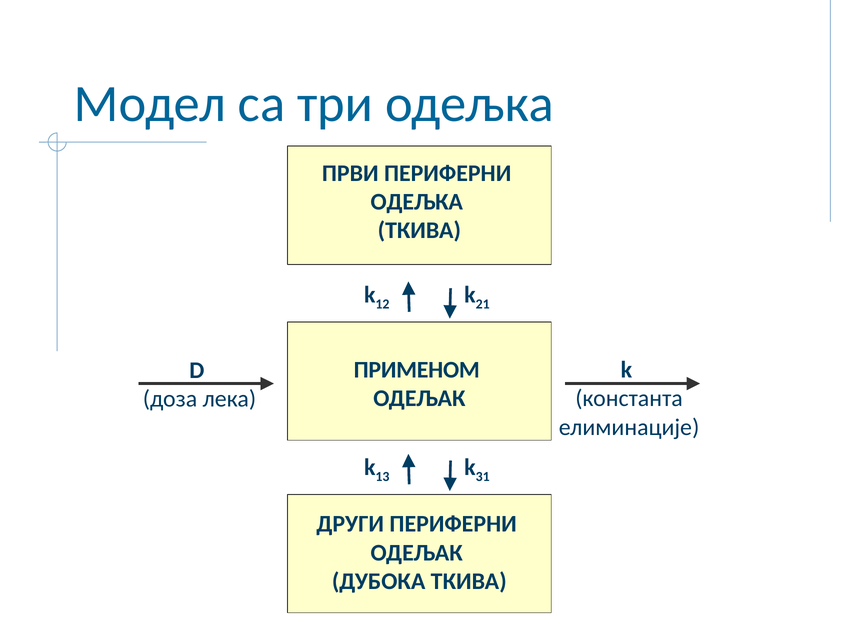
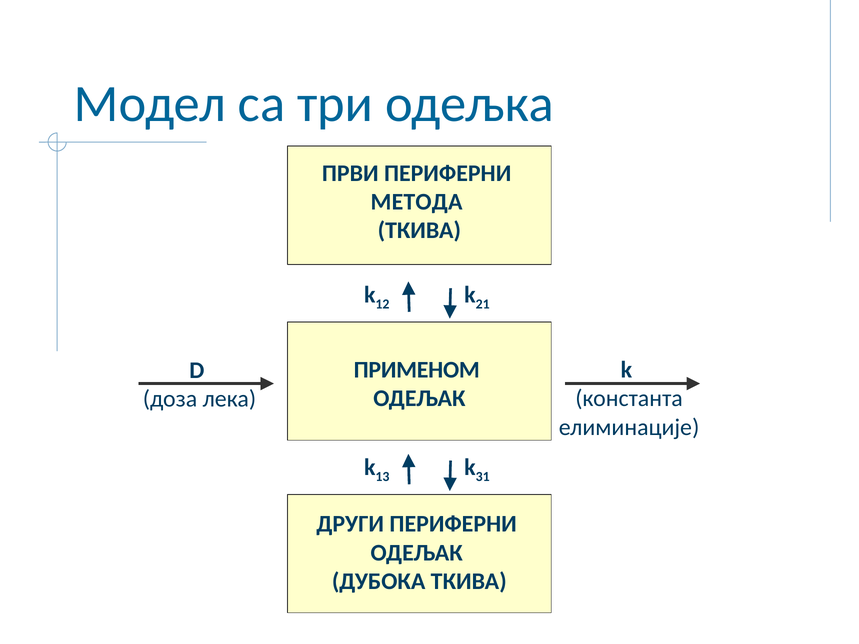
ОДЕЉКА at (417, 202): ОДЕЉКА -> МЕТОДА
